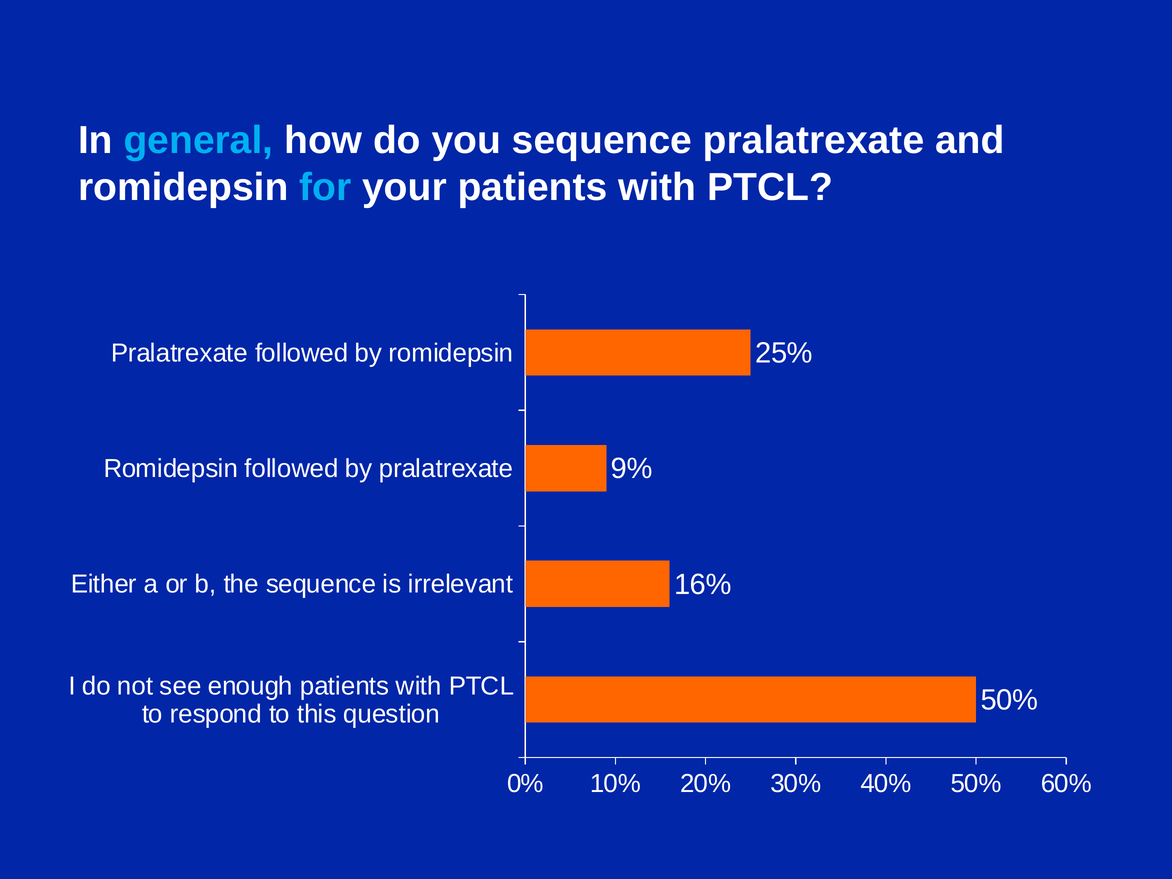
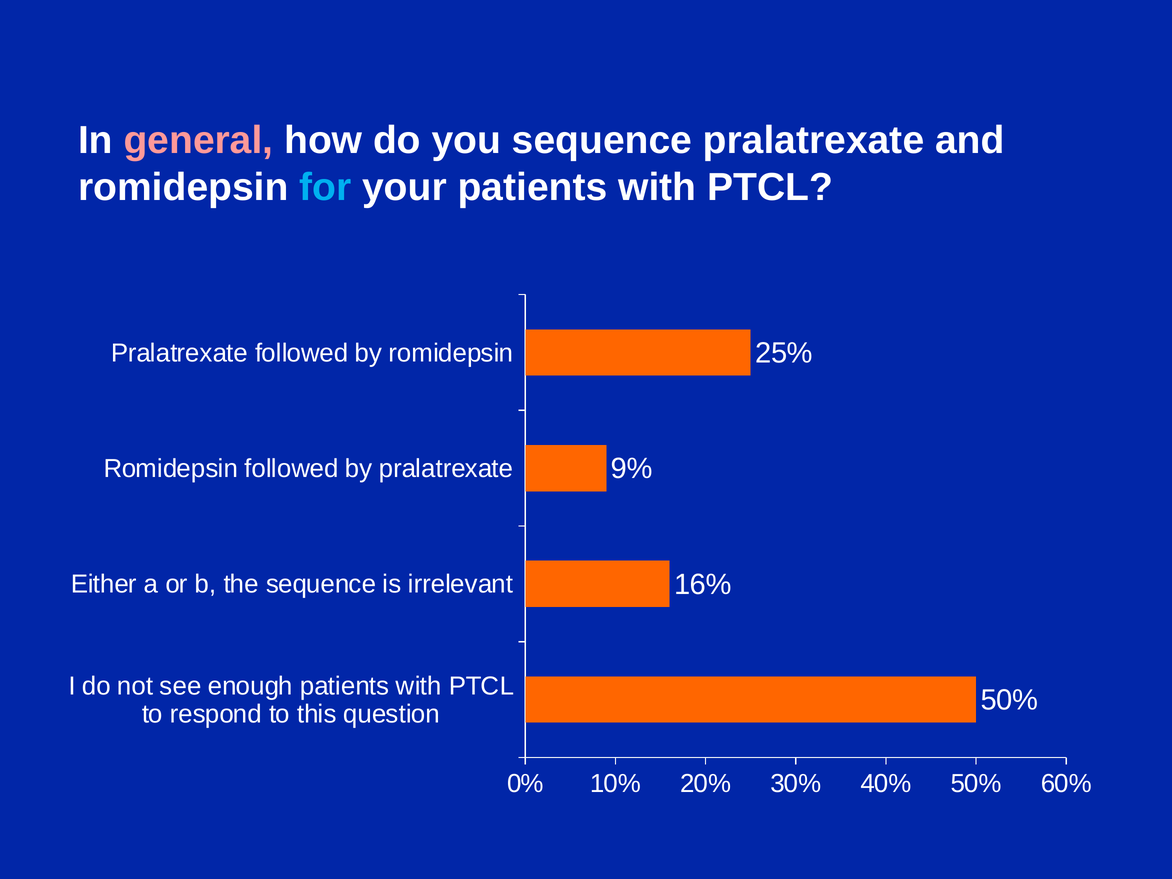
general colour: light blue -> pink
